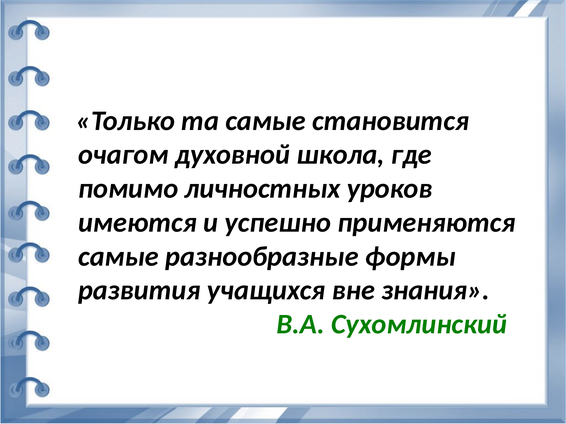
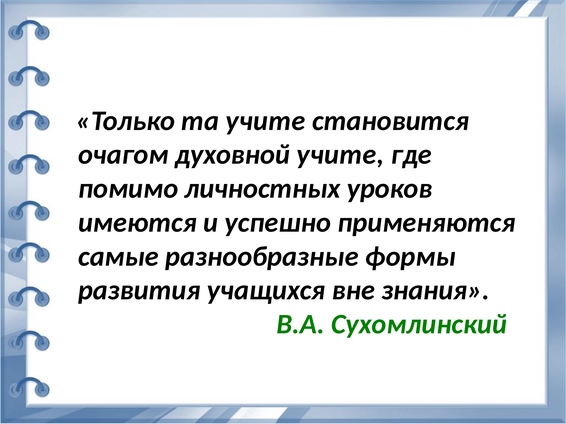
та самые: самые -> учите
духовной школа: школа -> учите
